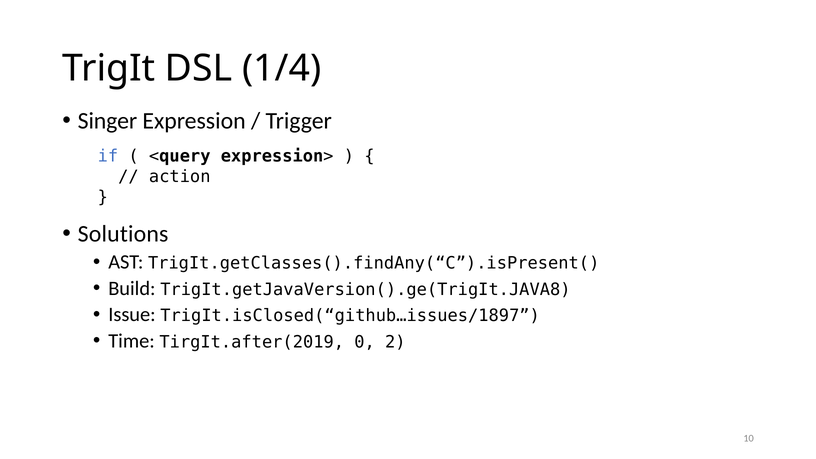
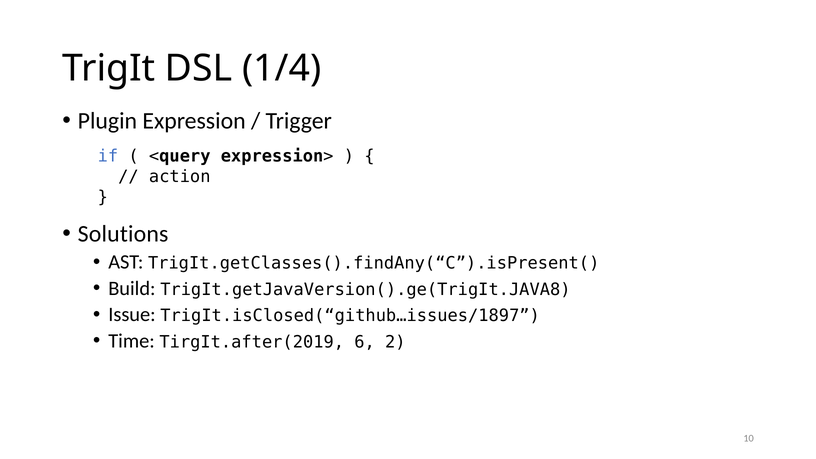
Singer: Singer -> Plugin
0: 0 -> 6
